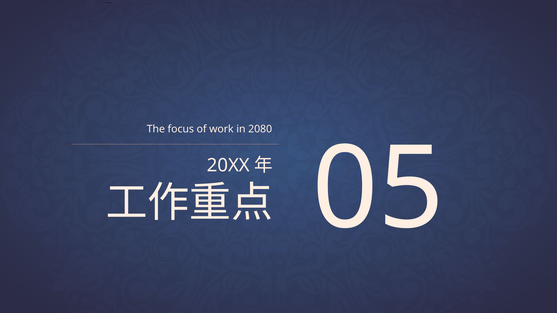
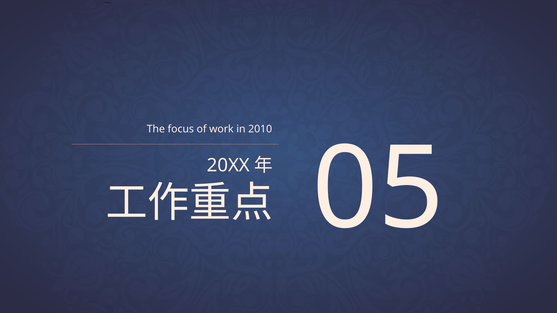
2080: 2080 -> 2010
